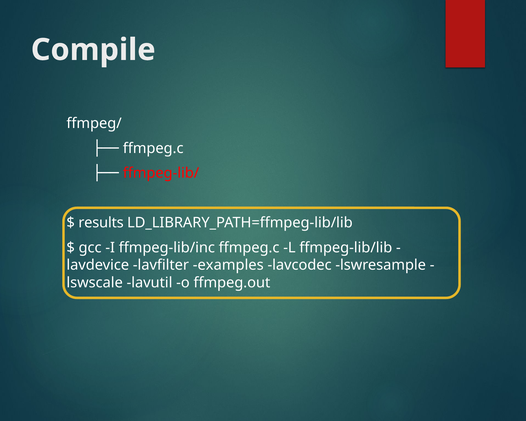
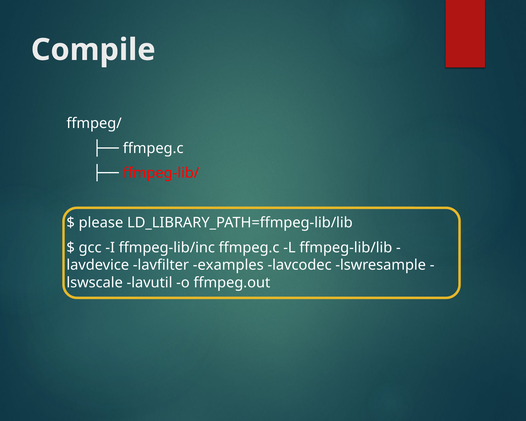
results: results -> please
